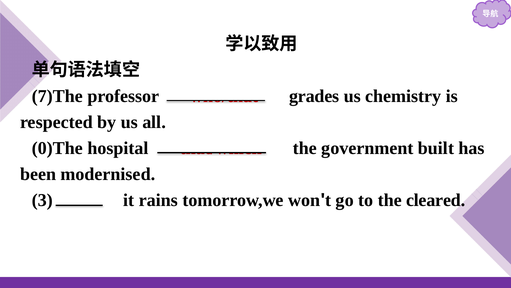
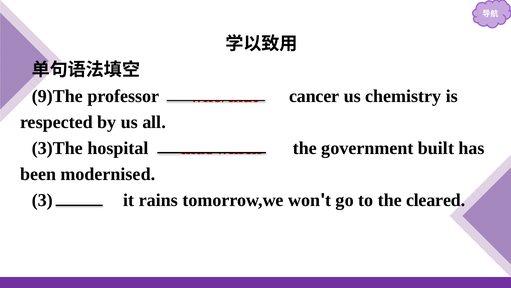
7)The: 7)The -> 9)The
grades: grades -> cancer
0)The: 0)The -> 3)The
